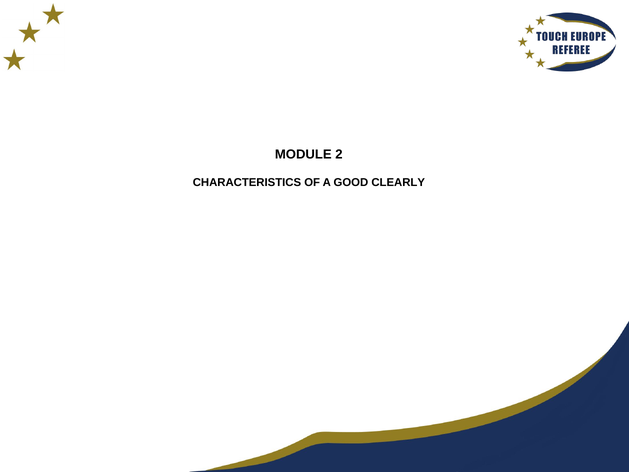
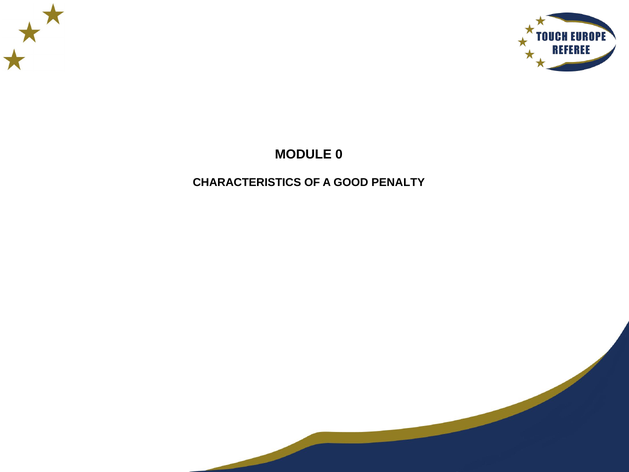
2: 2 -> 0
CLEARLY: CLEARLY -> PENALTY
